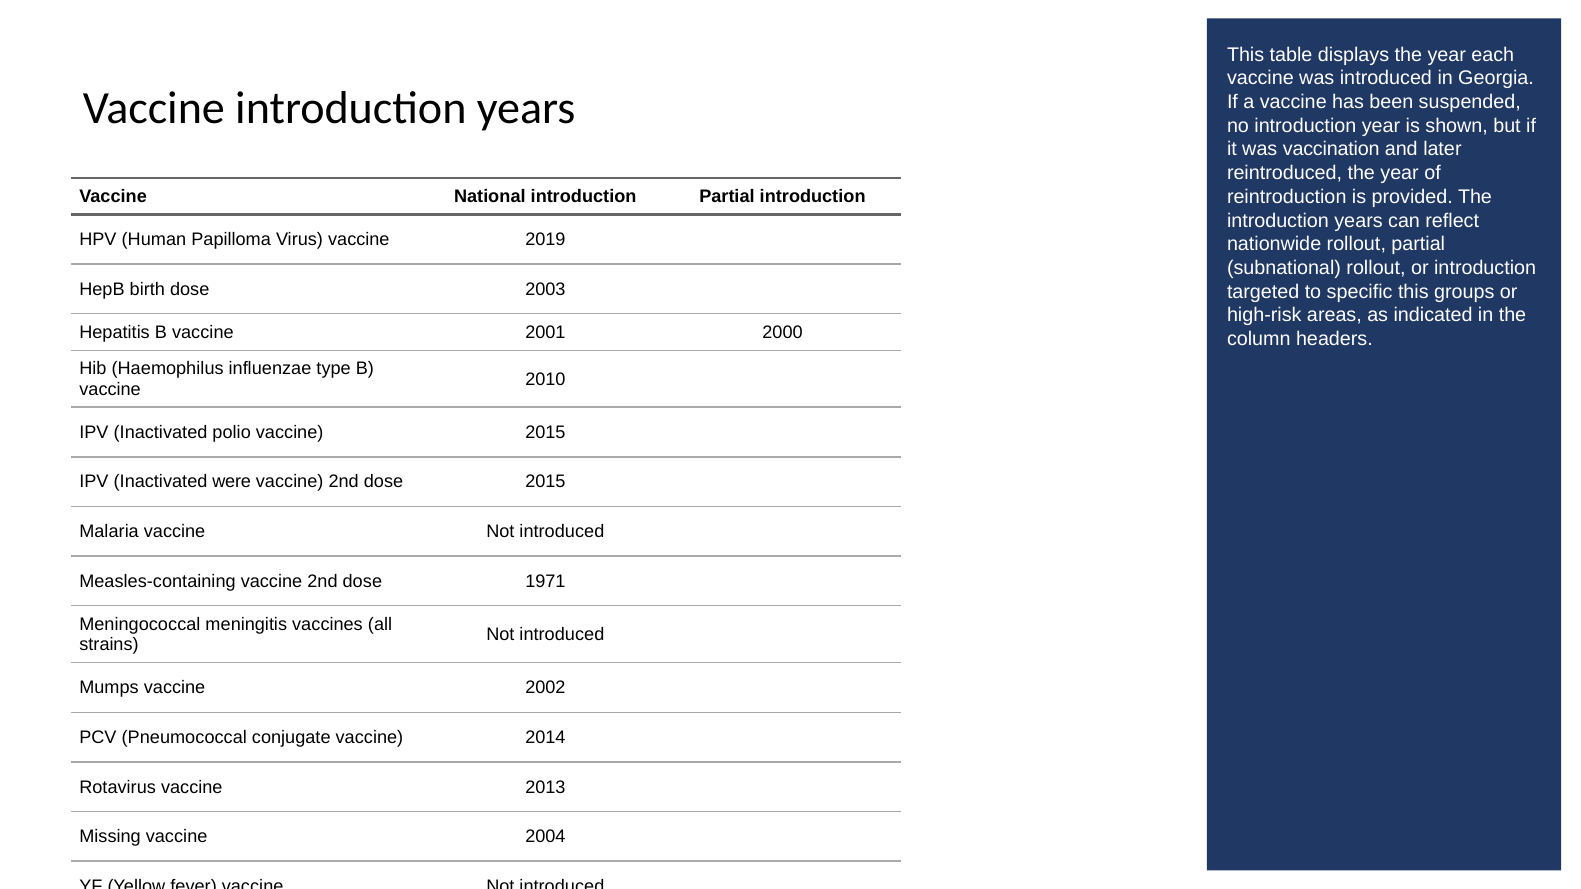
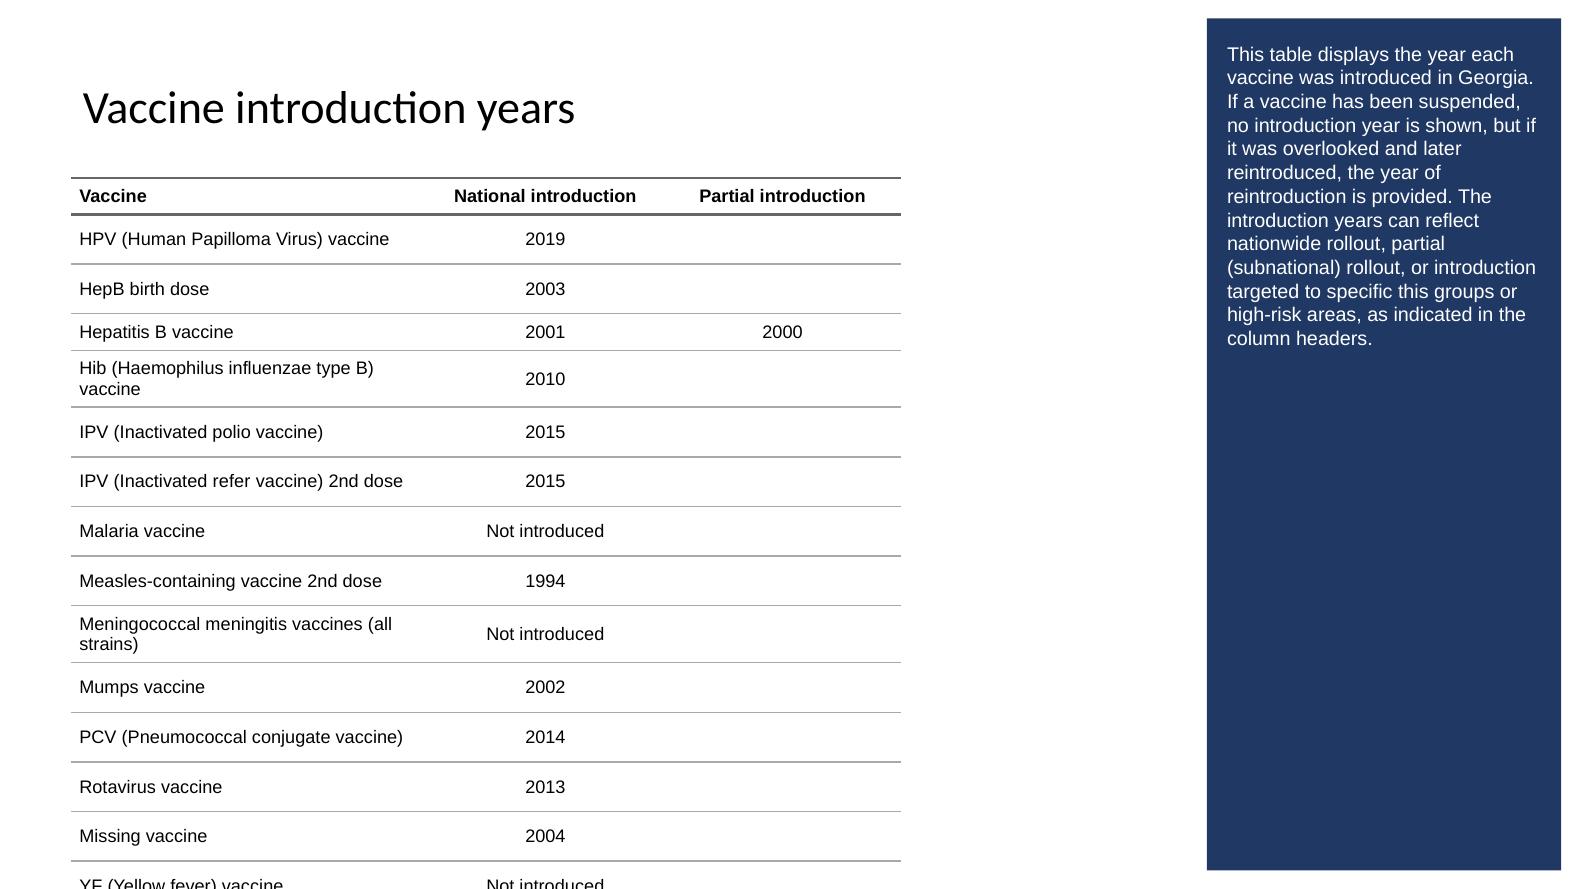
vaccination: vaccination -> overlooked
were: were -> refer
1971: 1971 -> 1994
